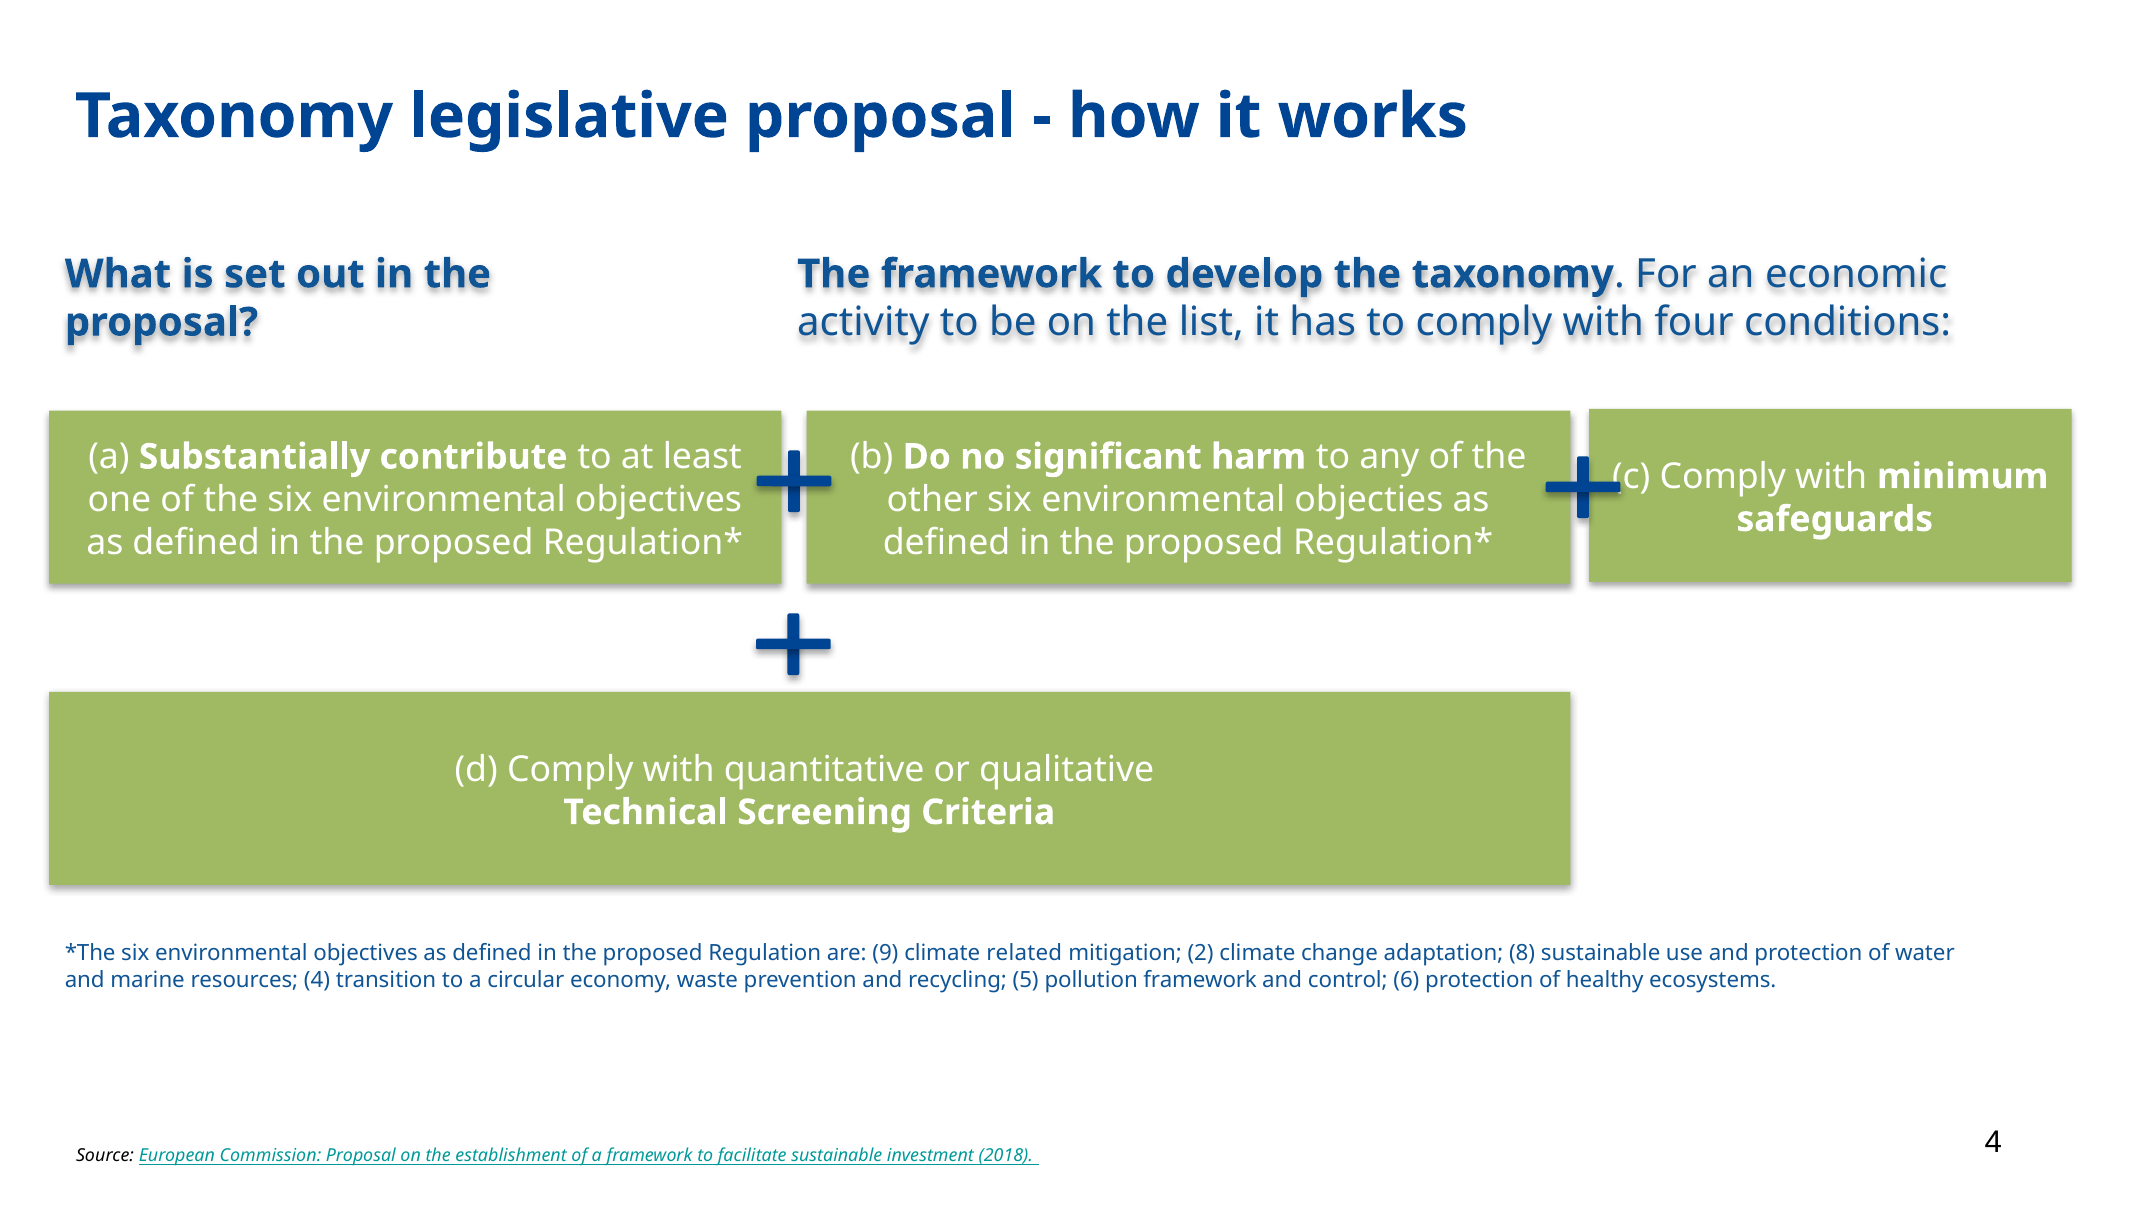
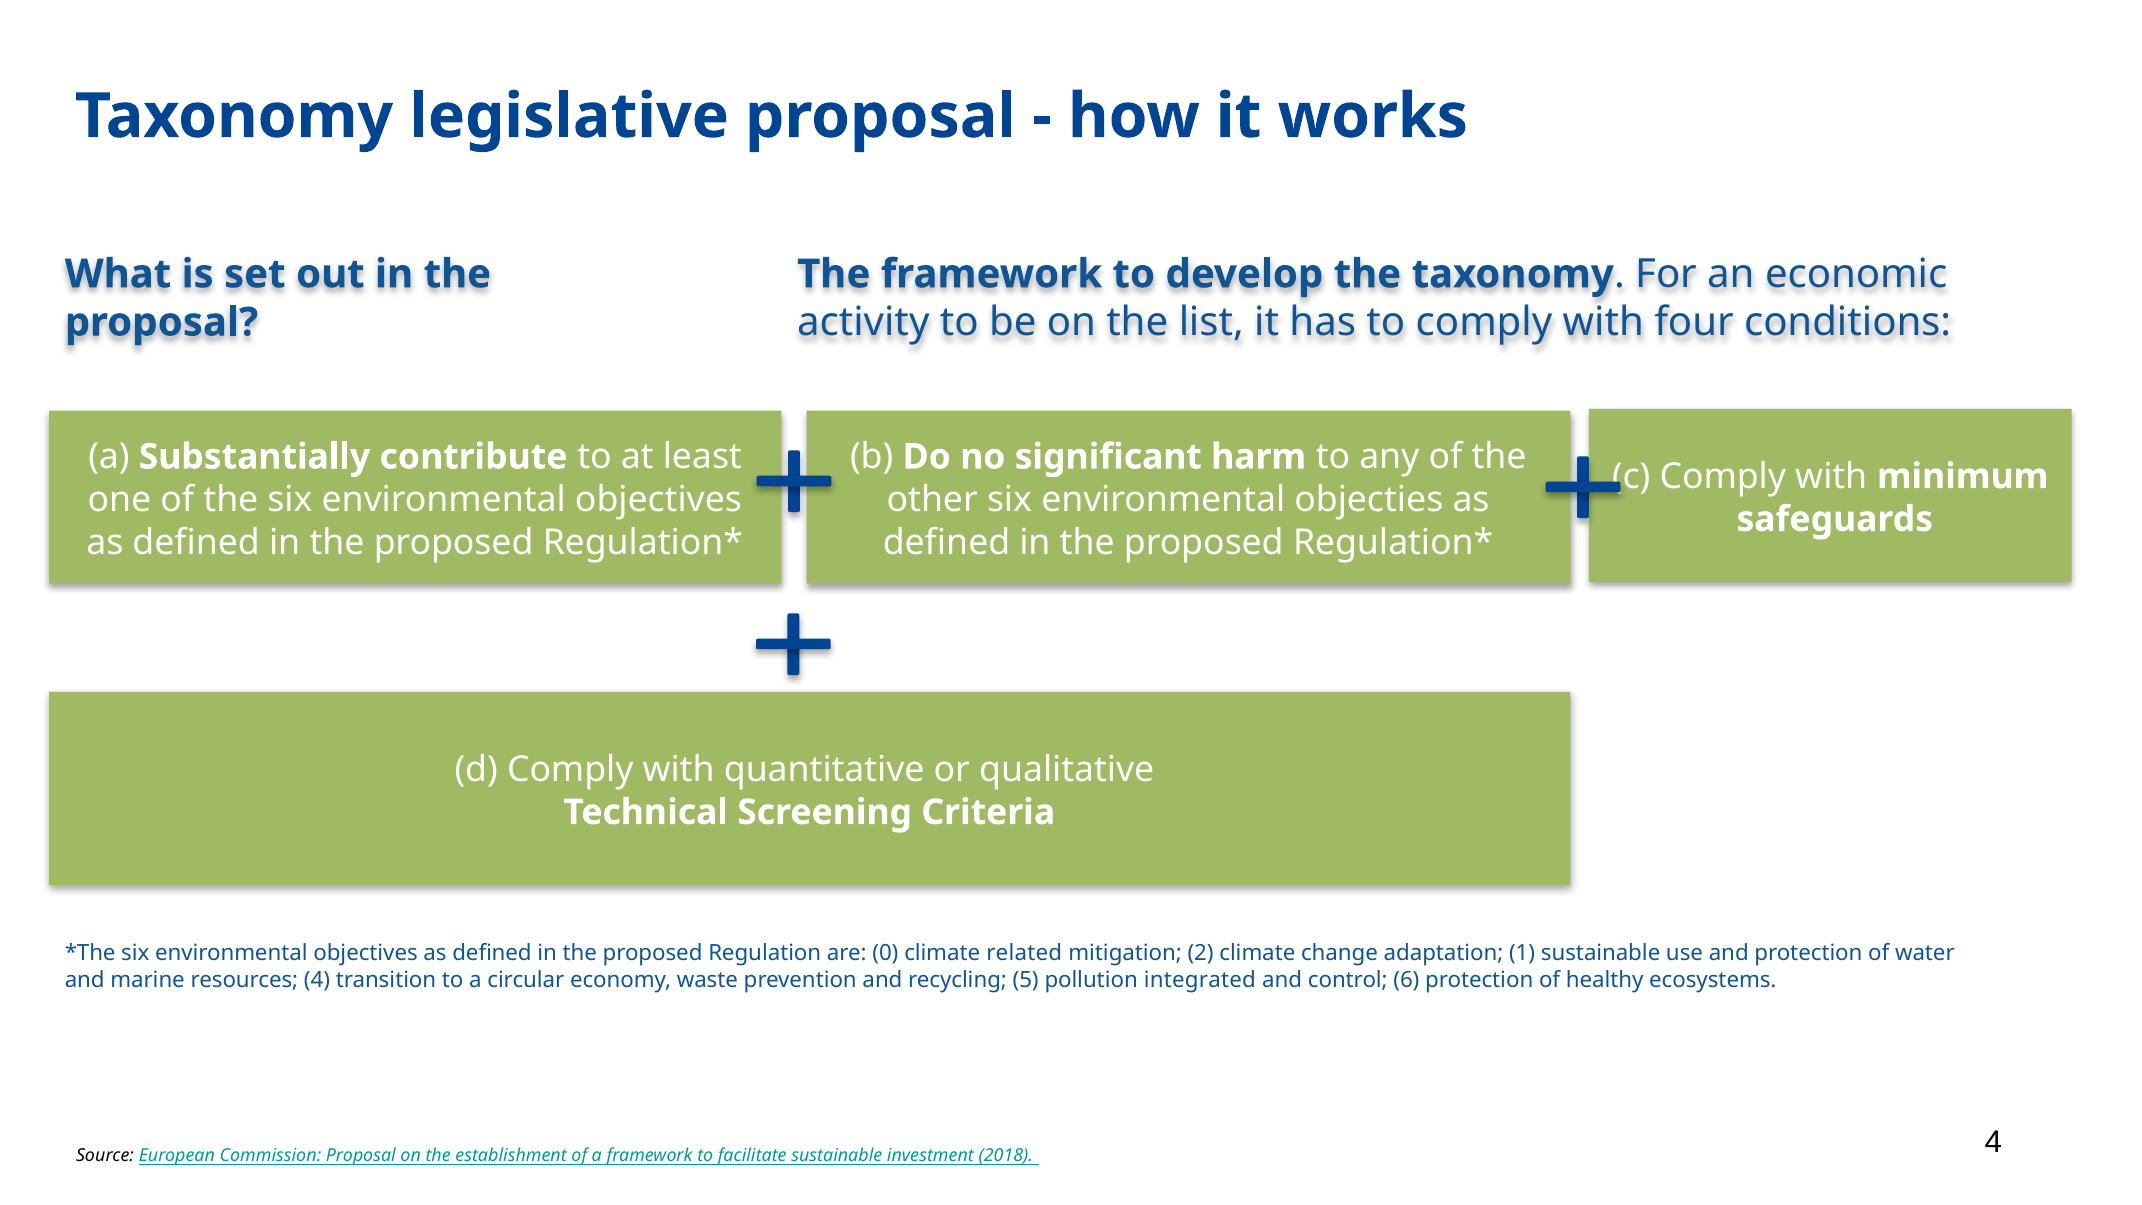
9: 9 -> 0
8: 8 -> 1
pollution framework: framework -> integrated
